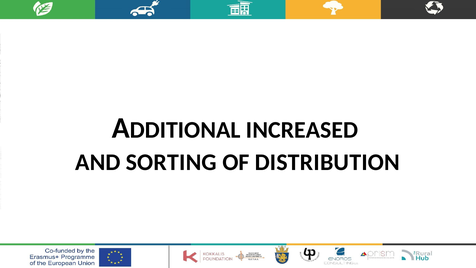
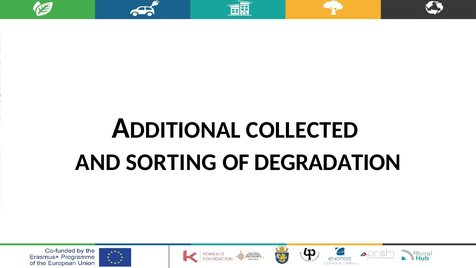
INCREASED: INCREASED -> COLLECTED
DISTRIBUTION: DISTRIBUTION -> DEGRADATION
